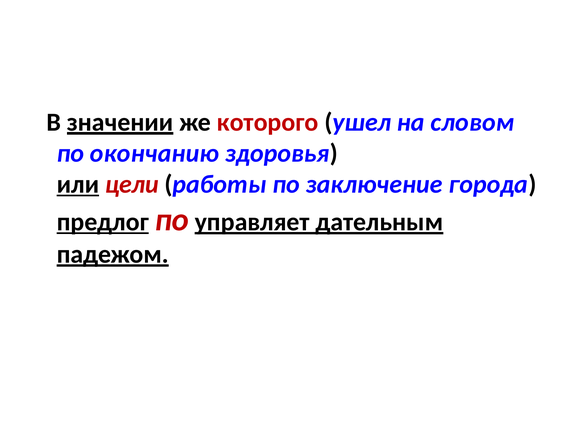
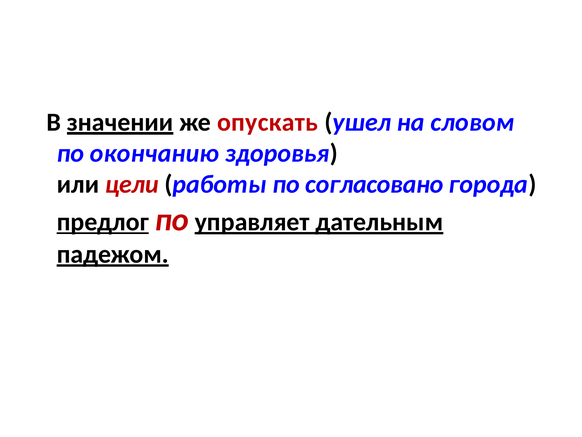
которого: которого -> опускать
или underline: present -> none
заключение: заключение -> согласовано
